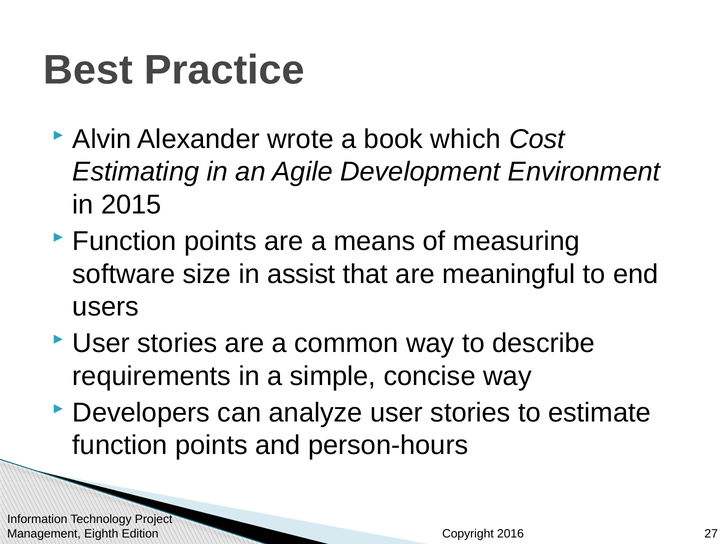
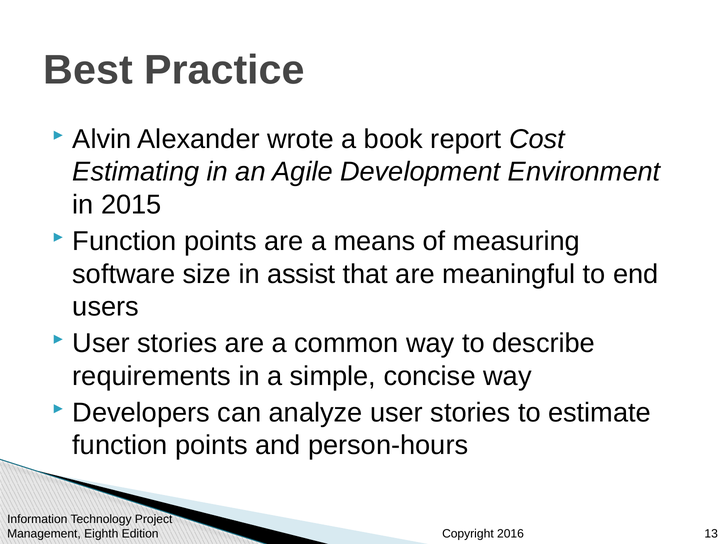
which: which -> report
27: 27 -> 13
